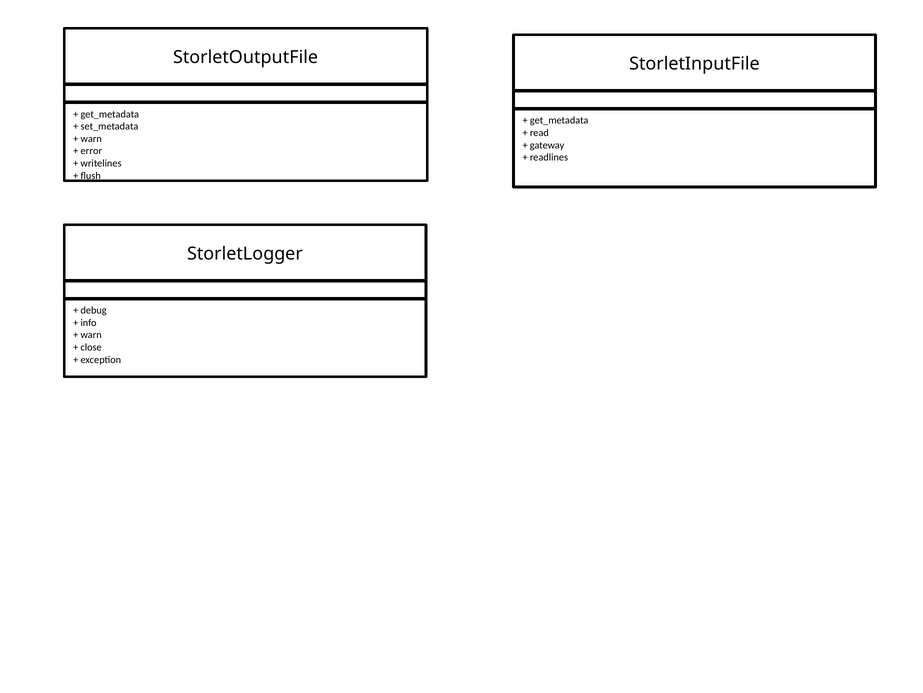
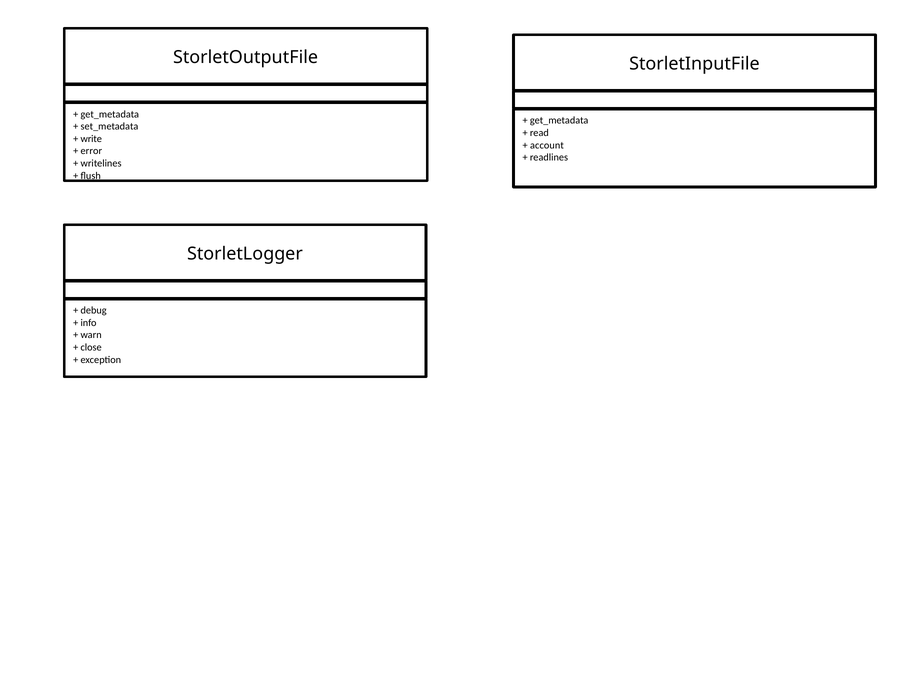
warn at (91, 139): warn -> write
gateway: gateway -> account
